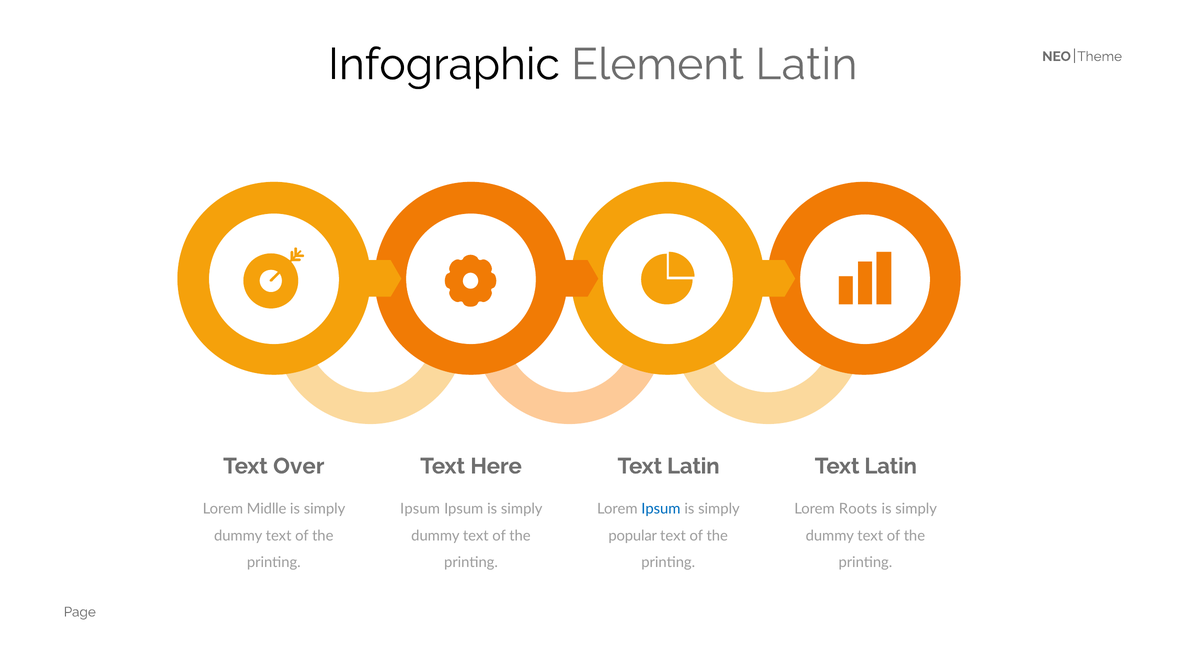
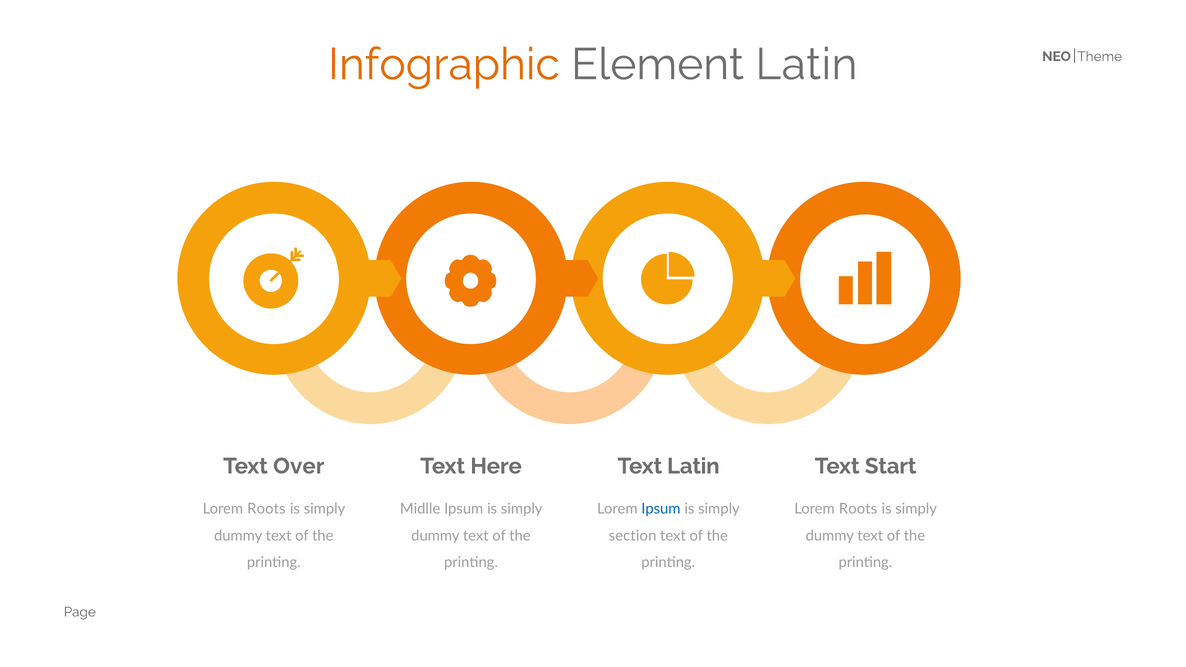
Infographic colour: black -> orange
Latin at (891, 466): Latin -> Start
Midlle at (267, 509): Midlle -> Roots
Ipsum at (420, 509): Ipsum -> Midlle
popular: popular -> section
